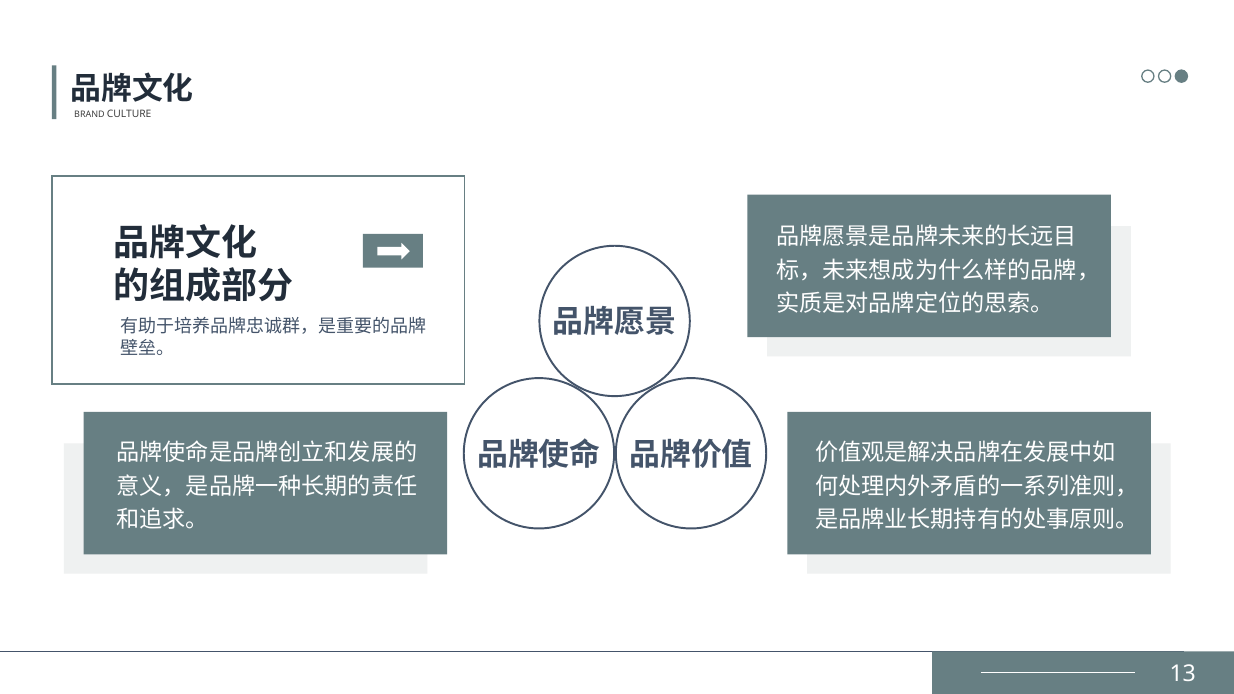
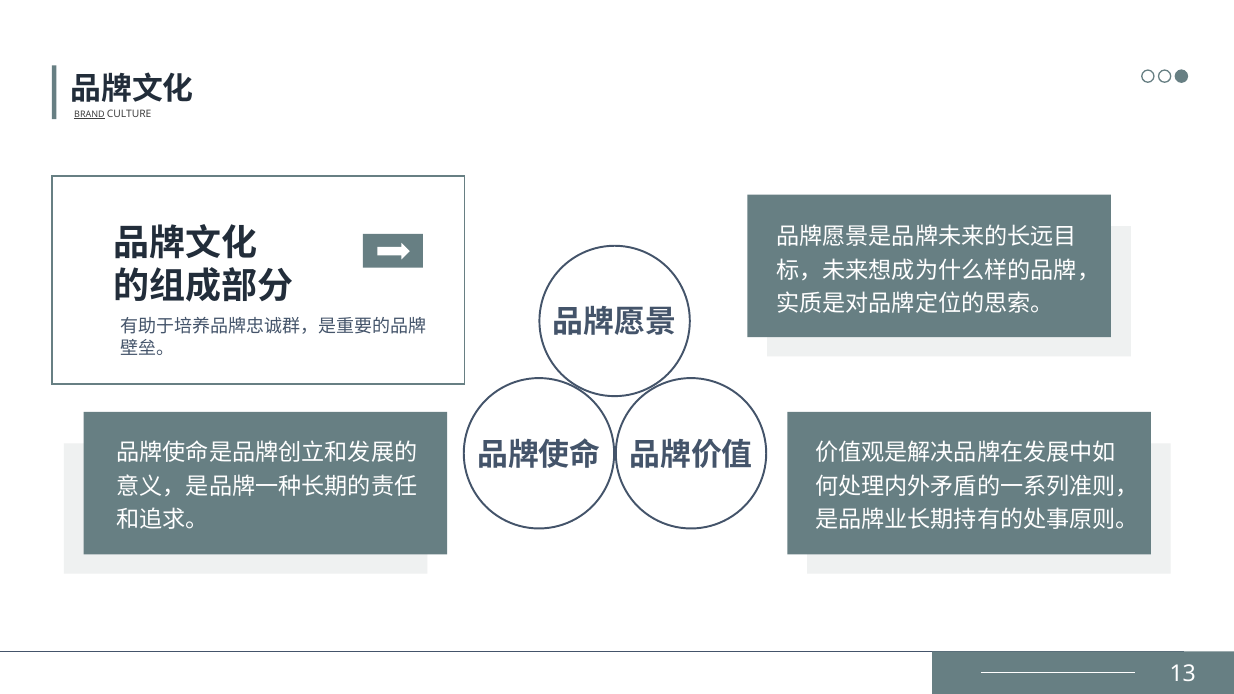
BRAND underline: none -> present
